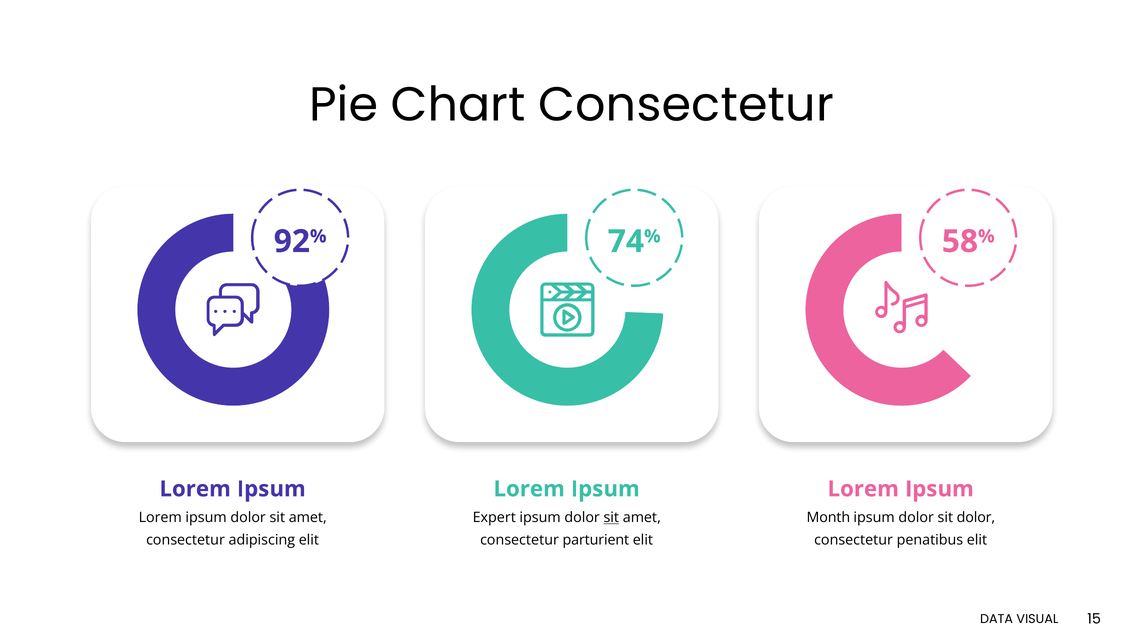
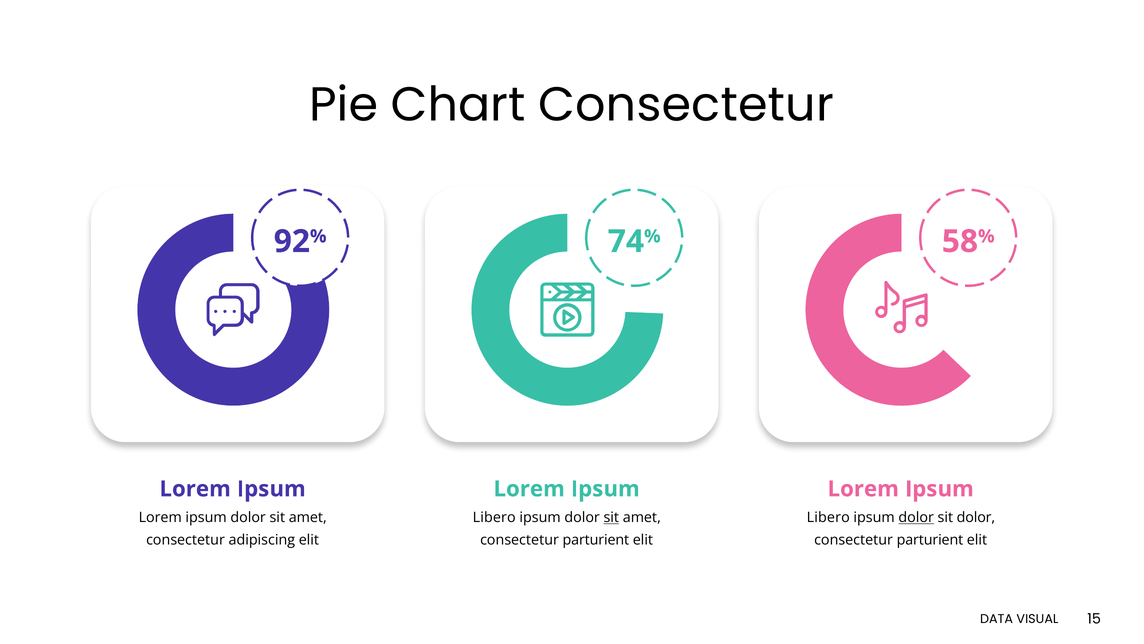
Expert at (494, 517): Expert -> Libero
Month at (828, 517): Month -> Libero
dolor at (916, 517) underline: none -> present
penatibus at (930, 540): penatibus -> parturient
